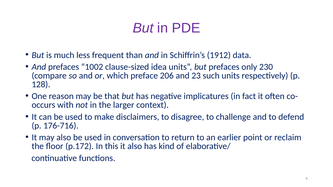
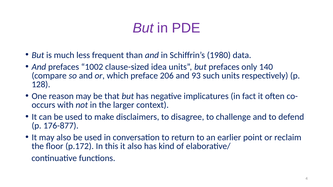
1912: 1912 -> 1980
230: 230 -> 140
23: 23 -> 93
176-716: 176-716 -> 176-877
